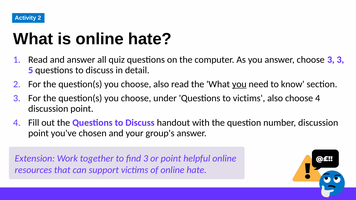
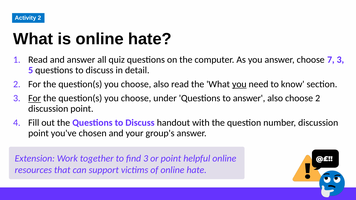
choose 3: 3 -> 7
For at (35, 98) underline: none -> present
to victims: victims -> answer
choose 4: 4 -> 2
